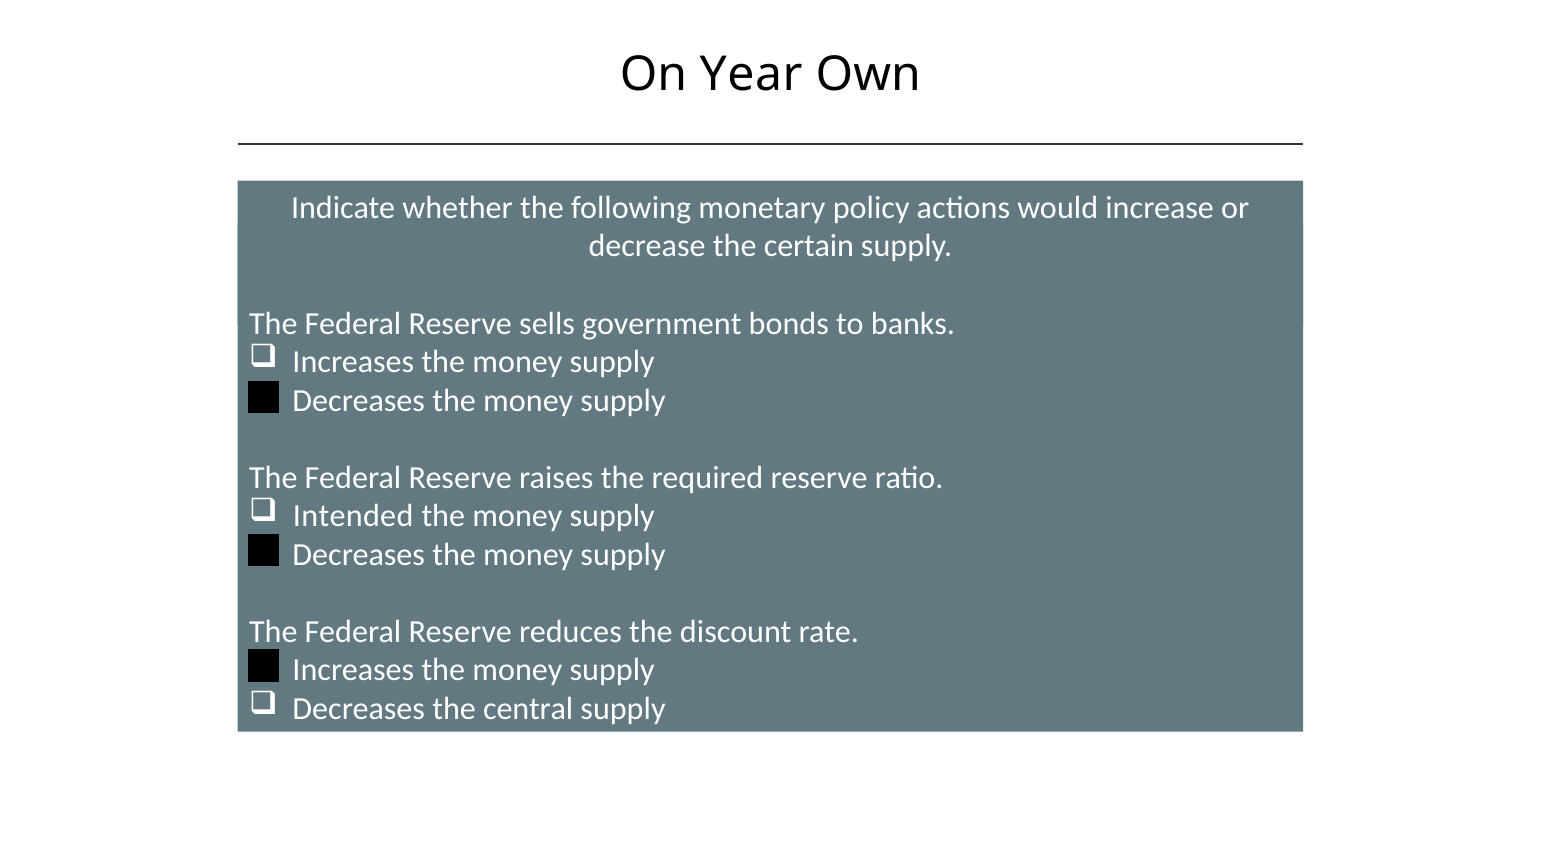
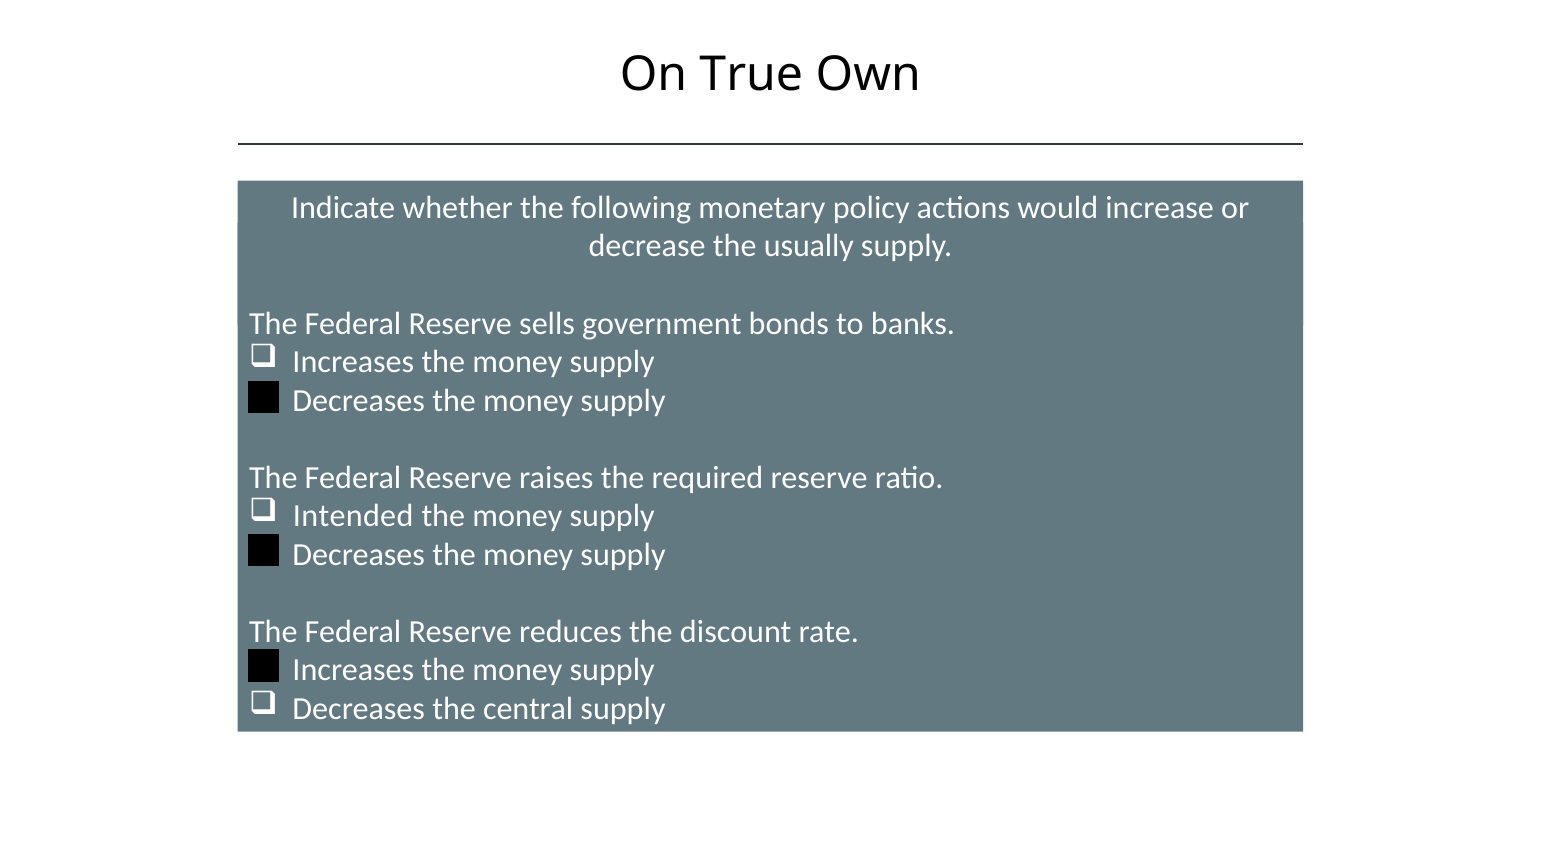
Year: Year -> True
certain: certain -> usually
